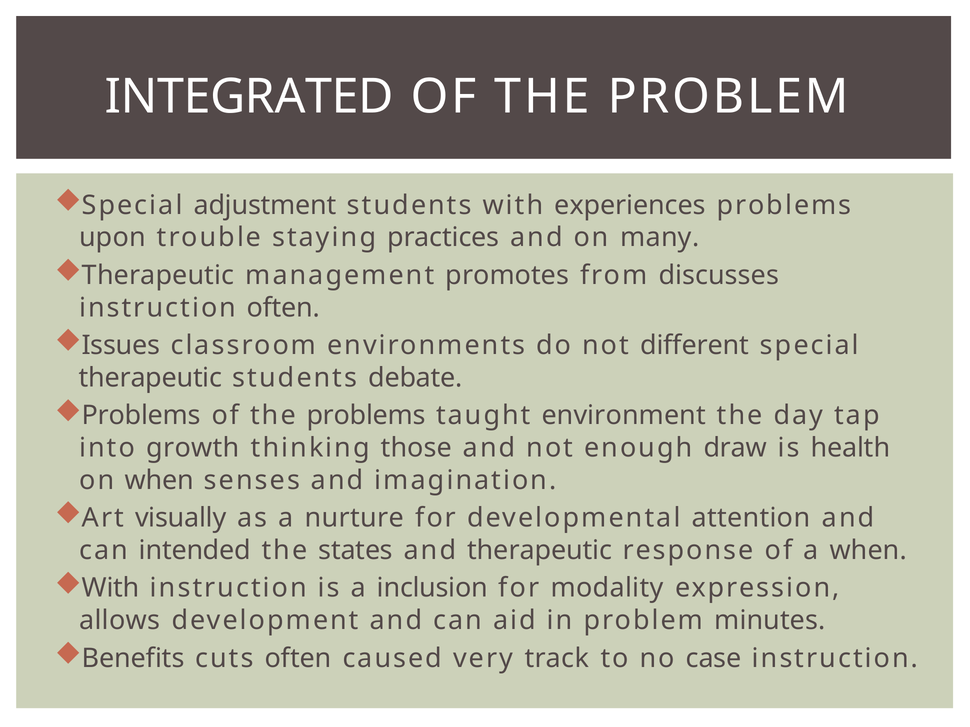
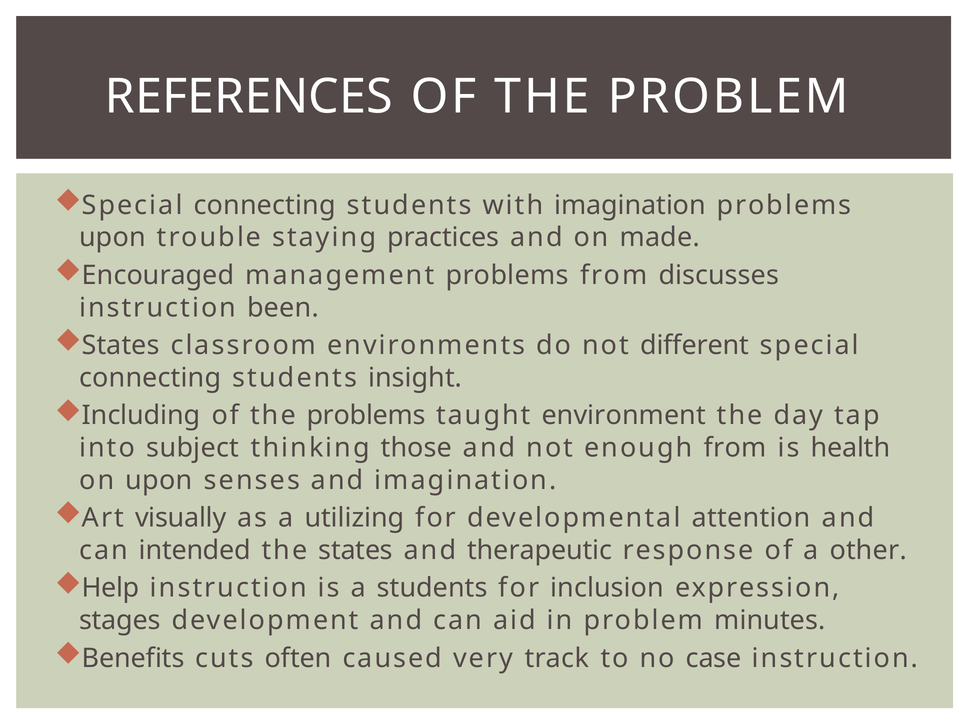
INTEGRATED: INTEGRATED -> REFERENCES
adjustment at (265, 205): adjustment -> connecting
with experiences: experiences -> imagination
many: many -> made
Therapeutic at (158, 275): Therapeutic -> Encouraged
management promotes: promotes -> problems
instruction often: often -> been
Issues at (121, 346): Issues -> States
therapeutic at (150, 378): therapeutic -> connecting
debate: debate -> insight
Problems at (141, 416): Problems -> Including
growth: growth -> subject
enough draw: draw -> from
on when: when -> upon
nurture: nurture -> utilizing
a when: when -> other
With at (111, 588): With -> Help
a inclusion: inclusion -> students
modality: modality -> inclusion
allows: allows -> stages
